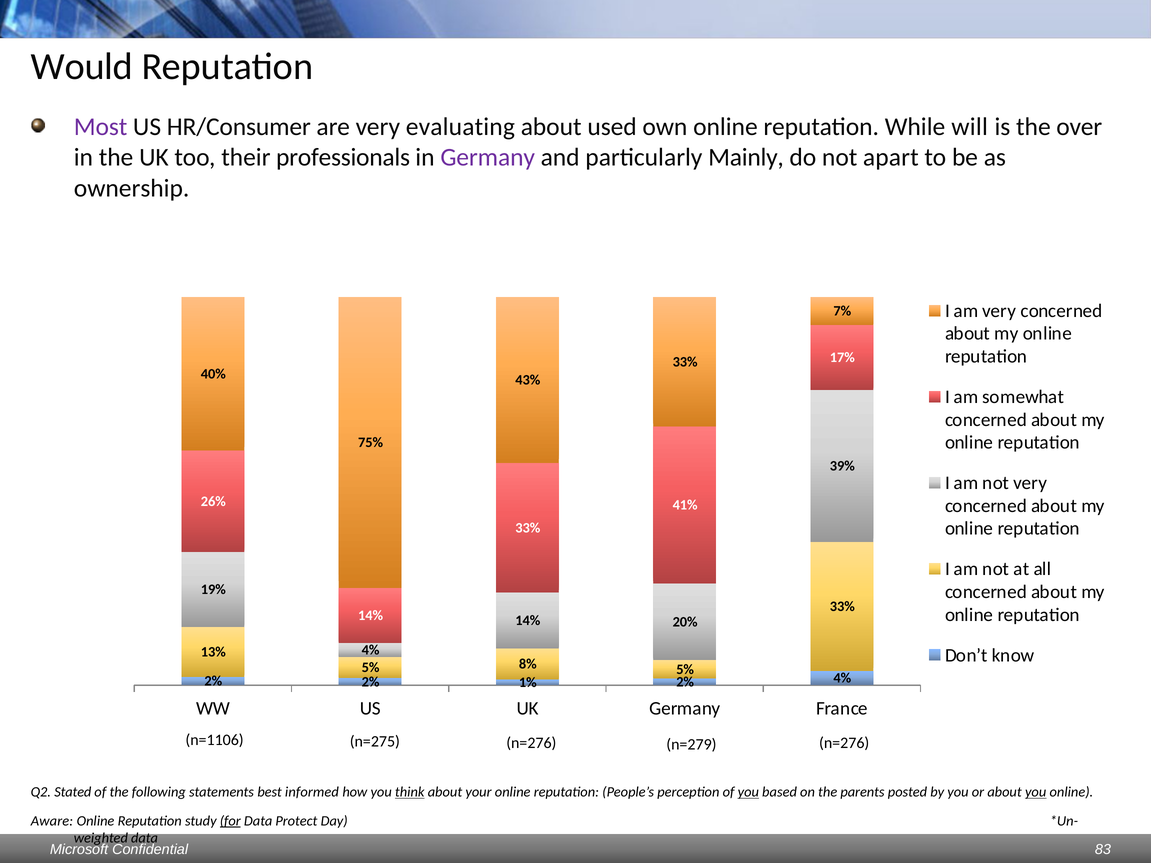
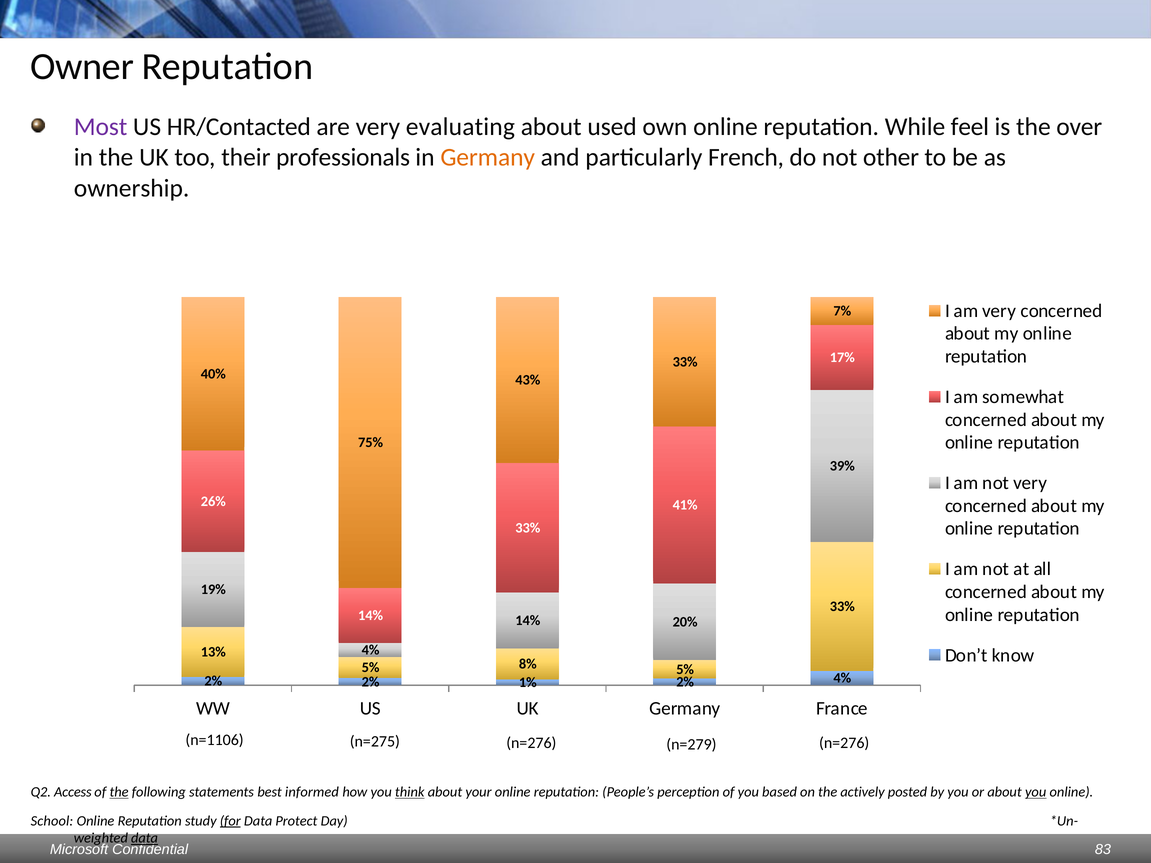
Would: Would -> Owner
HR/Consumer: HR/Consumer -> HR/Contacted
will: will -> feel
Germany at (488, 157) colour: purple -> orange
Mainly: Mainly -> French
apart: apart -> other
Stated: Stated -> Access
the at (119, 792) underline: none -> present
you at (748, 792) underline: present -> none
parents: parents -> actively
Aware: Aware -> School
data at (145, 838) underline: none -> present
